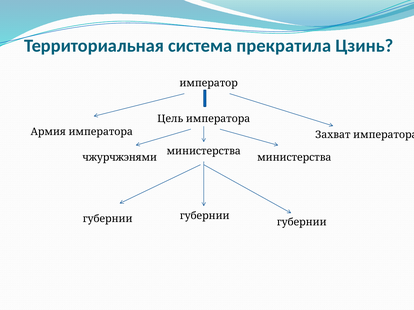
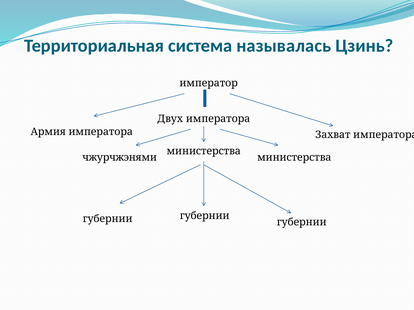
прекратила: прекратила -> называлась
Цель: Цель -> Двух
